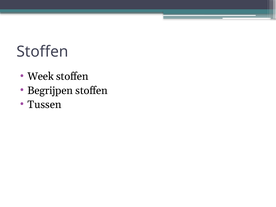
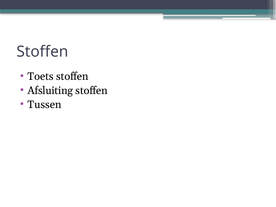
Week: Week -> Toets
Begrijpen: Begrijpen -> Afsluiting
